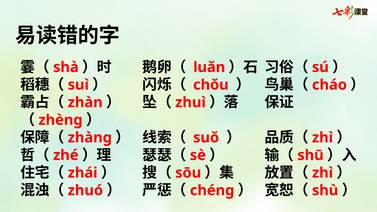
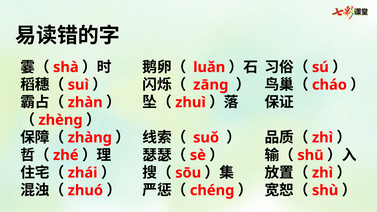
chǒu: chǒu -> zāng
